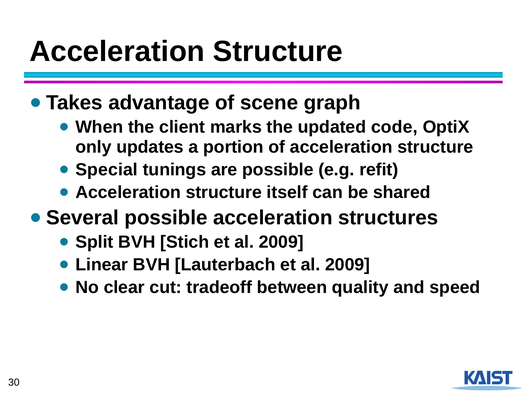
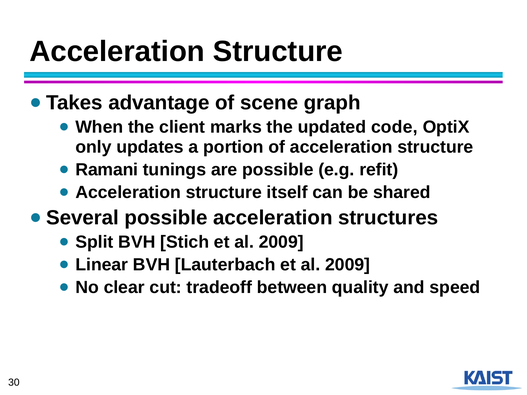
Special: Special -> Ramani
